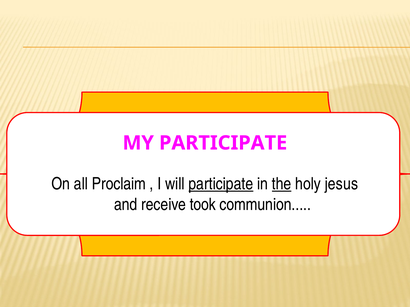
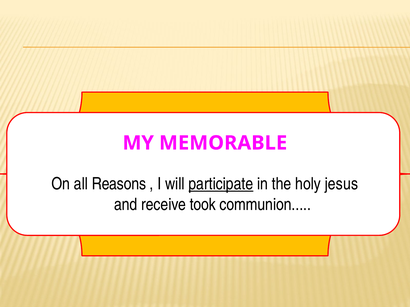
MY PARTICIPATE: PARTICIPATE -> MEMORABLE
Proclaim: Proclaim -> Reasons
the underline: present -> none
